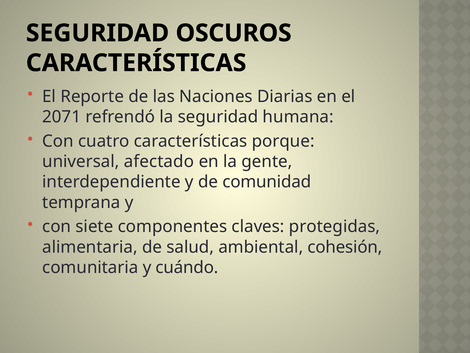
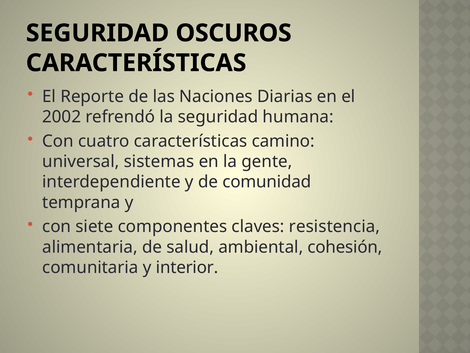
2071: 2071 -> 2002
porque: porque -> camino
afectado: afectado -> sistemas
protegidas: protegidas -> resistencia
cuándo: cuándo -> interior
